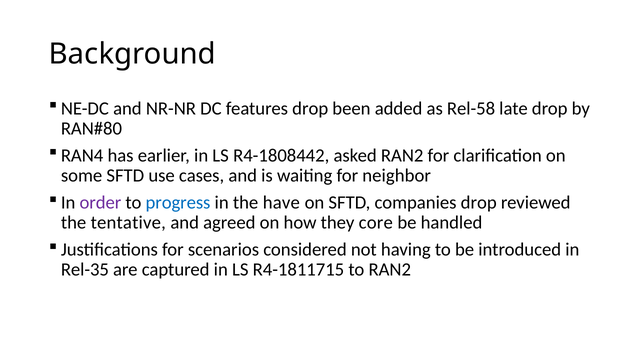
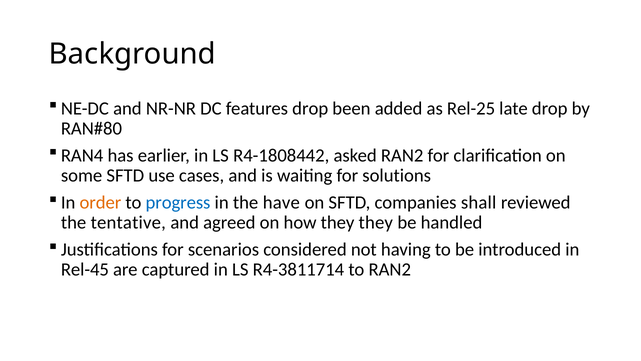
Rel-58: Rel-58 -> Rel-25
neighbor: neighbor -> solutions
order colour: purple -> orange
companies drop: drop -> shall
they core: core -> they
Rel-35: Rel-35 -> Rel-45
R4-1811715: R4-1811715 -> R4-3811714
